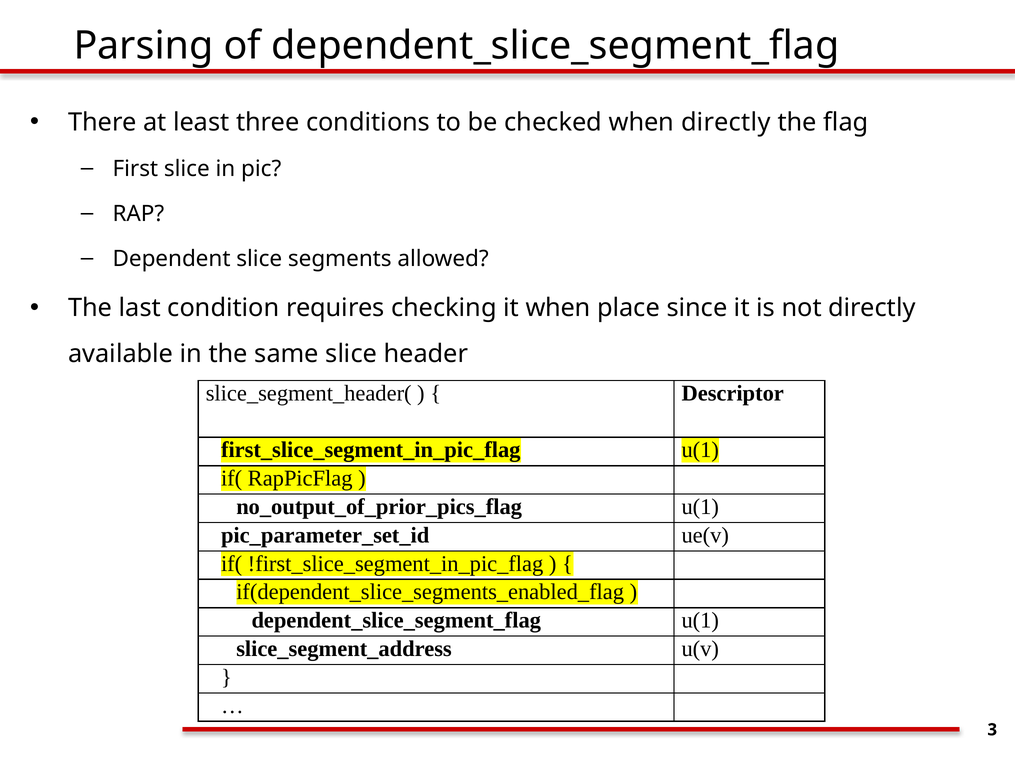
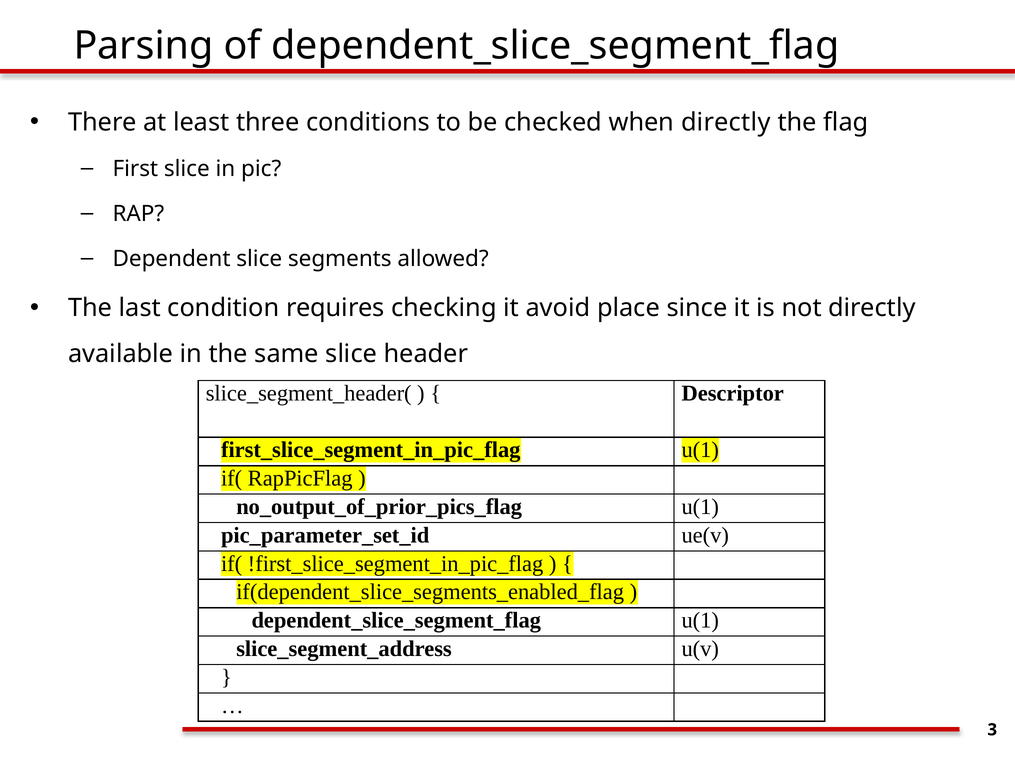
it when: when -> avoid
